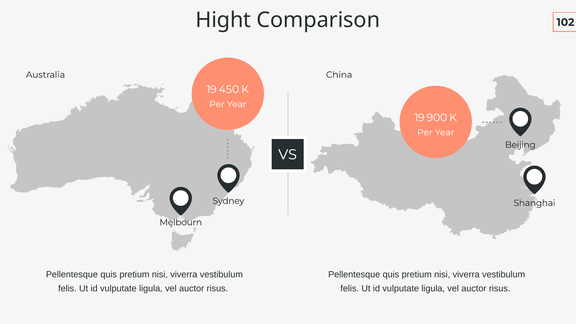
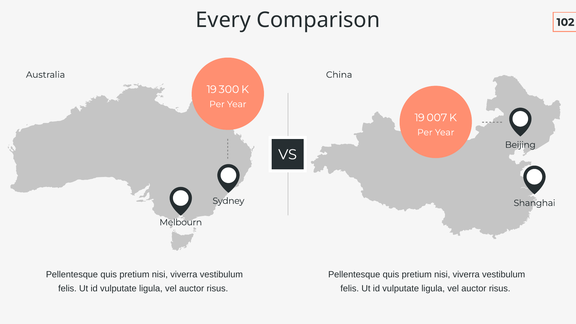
Hight: Hight -> Every
450: 450 -> 300
900: 900 -> 007
